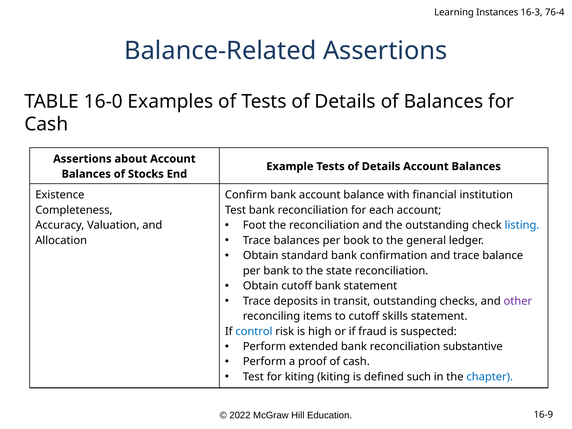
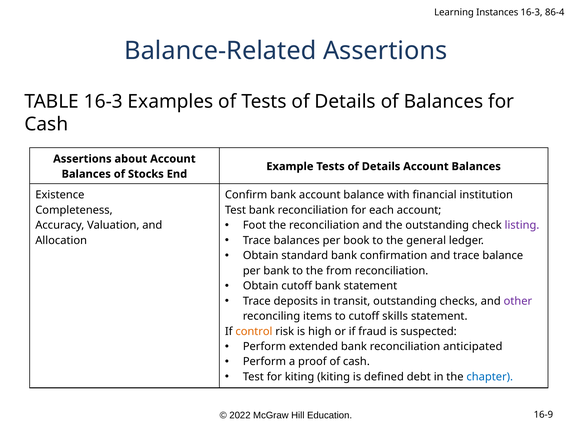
76-4: 76-4 -> 86-4
TABLE 16-0: 16-0 -> 16-3
listing colour: blue -> purple
state: state -> from
control colour: blue -> orange
substantive: substantive -> anticipated
such: such -> debt
